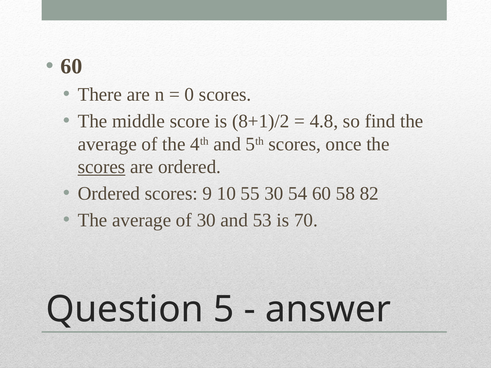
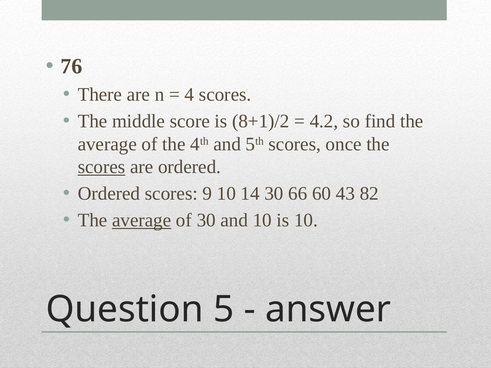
60 at (71, 66): 60 -> 76
0: 0 -> 4
4.8: 4.8 -> 4.2
55: 55 -> 14
54: 54 -> 66
58: 58 -> 43
average at (142, 220) underline: none -> present
and 53: 53 -> 10
is 70: 70 -> 10
